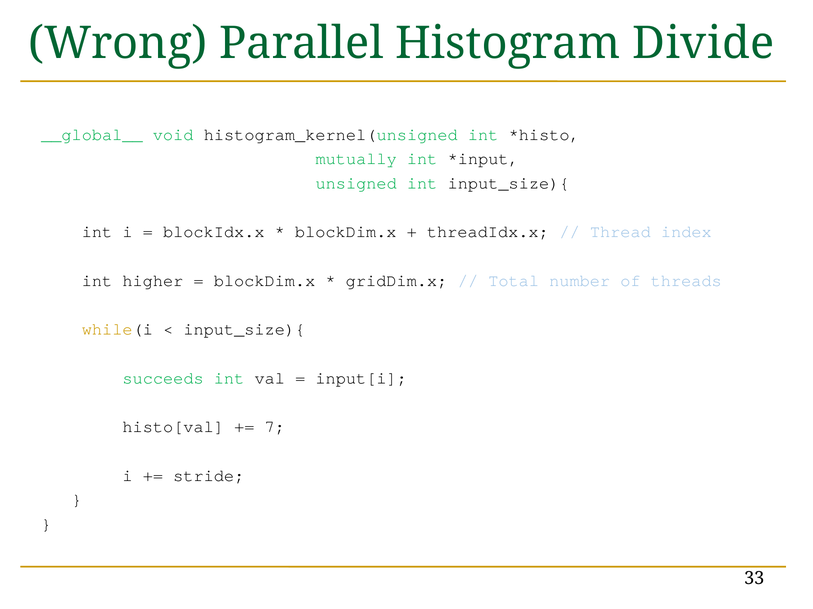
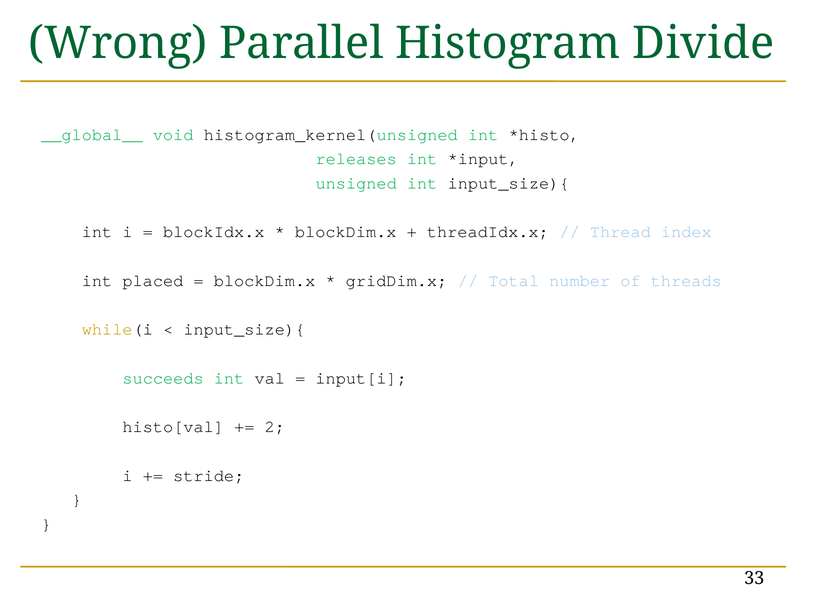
mutually: mutually -> releases
higher: higher -> placed
7: 7 -> 2
